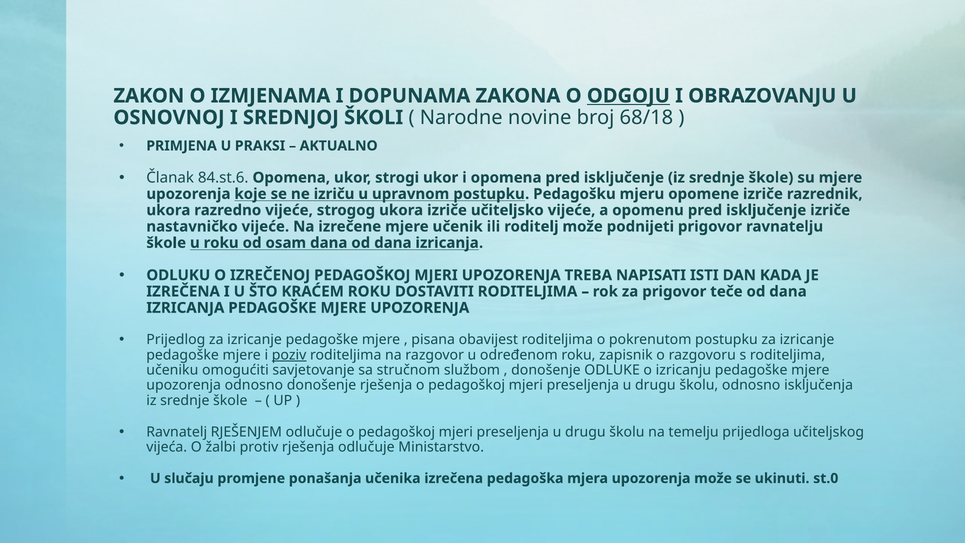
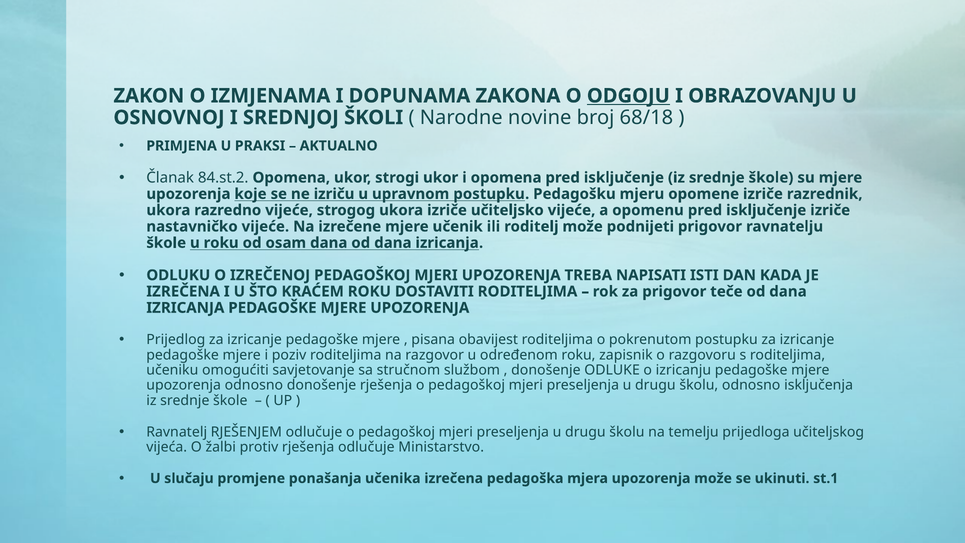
84.st.6: 84.st.6 -> 84.st.2
poziv underline: present -> none
st.0: st.0 -> st.1
